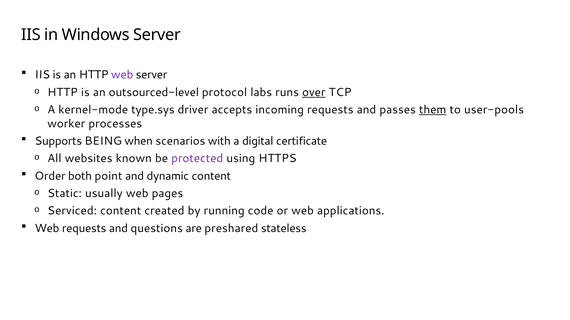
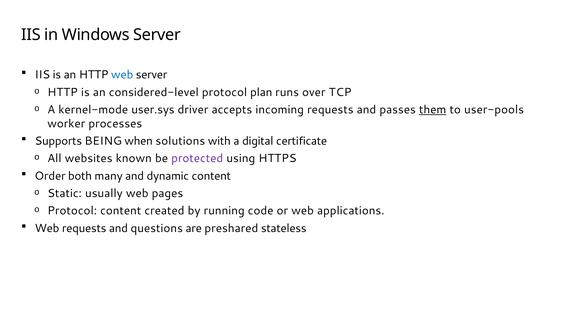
web at (122, 75) colour: purple -> blue
outsourced-level: outsourced-level -> considered-level
labs: labs -> plan
over underline: present -> none
type.sys: type.sys -> user.sys
scenarios: scenarios -> solutions
point: point -> many
Serviced at (72, 211): Serviced -> Protocol
